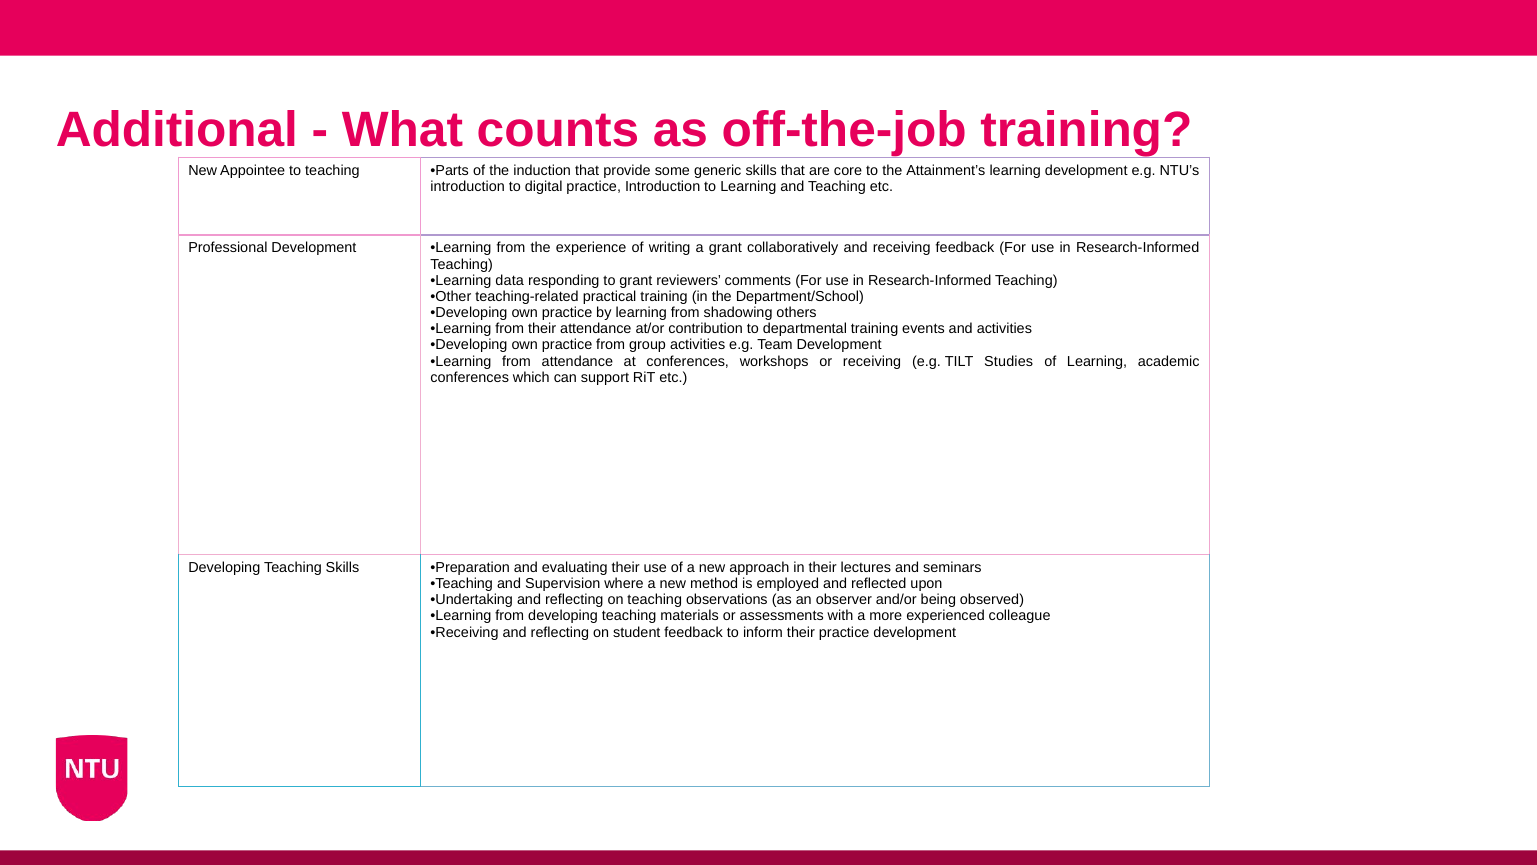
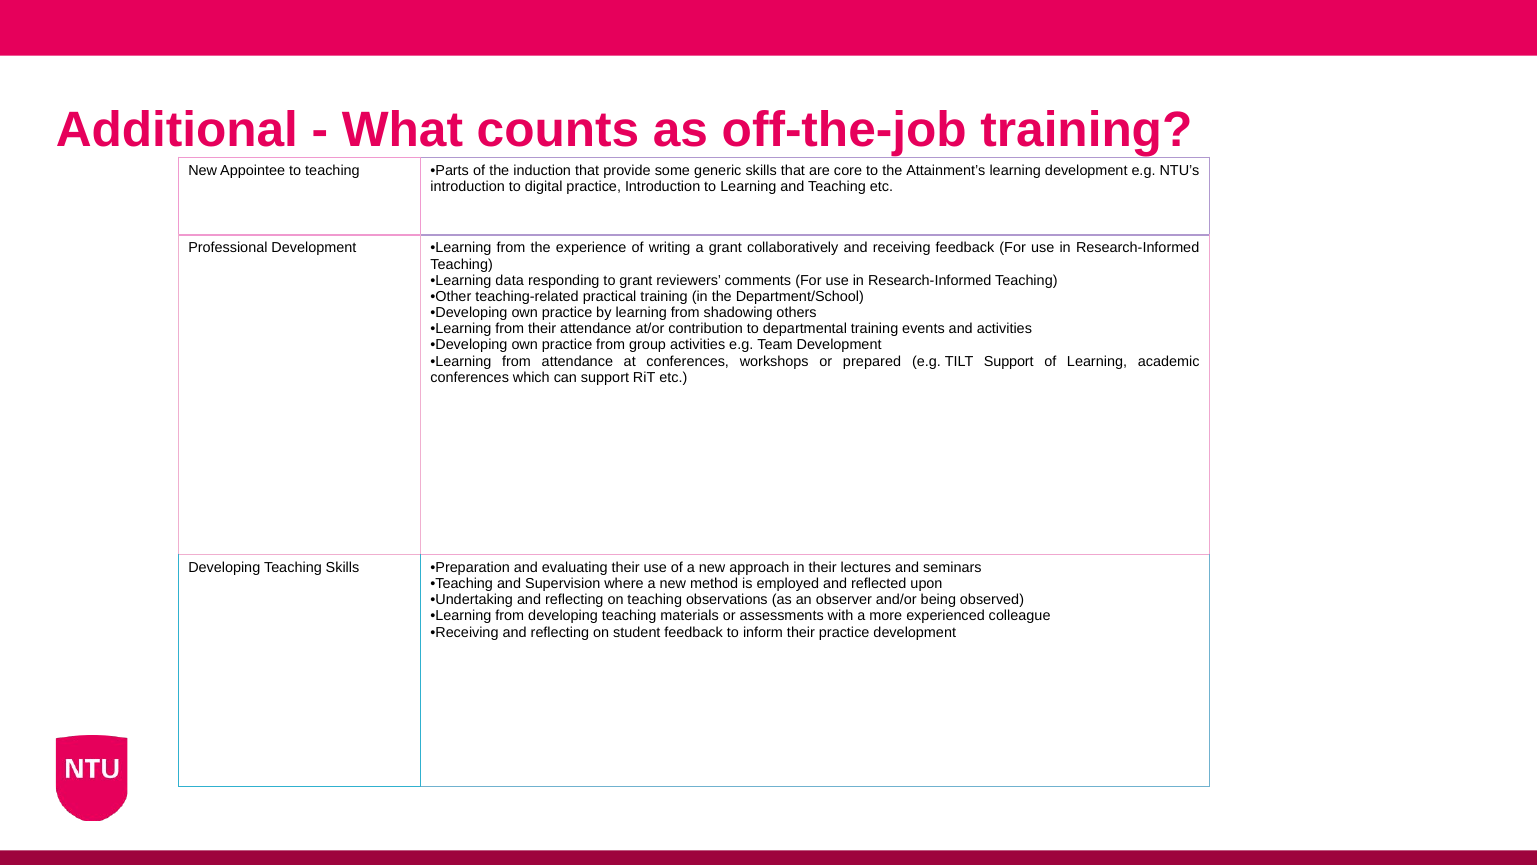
or receiving: receiving -> prepared
TILT Studies: Studies -> Support
